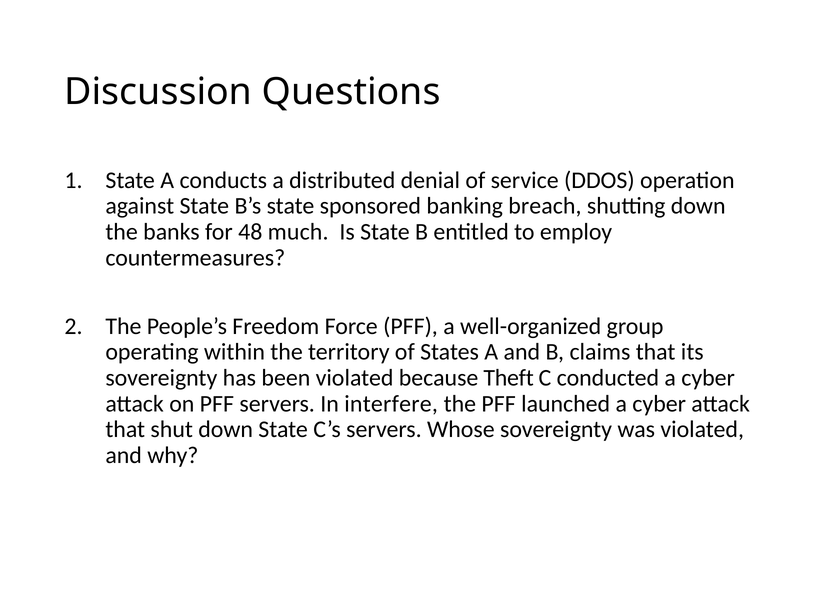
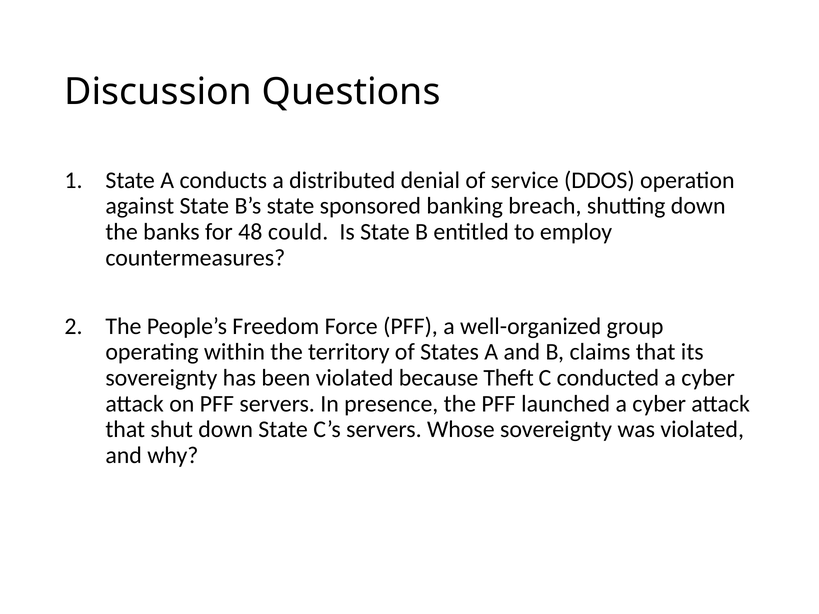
much: much -> could
interfere: interfere -> presence
